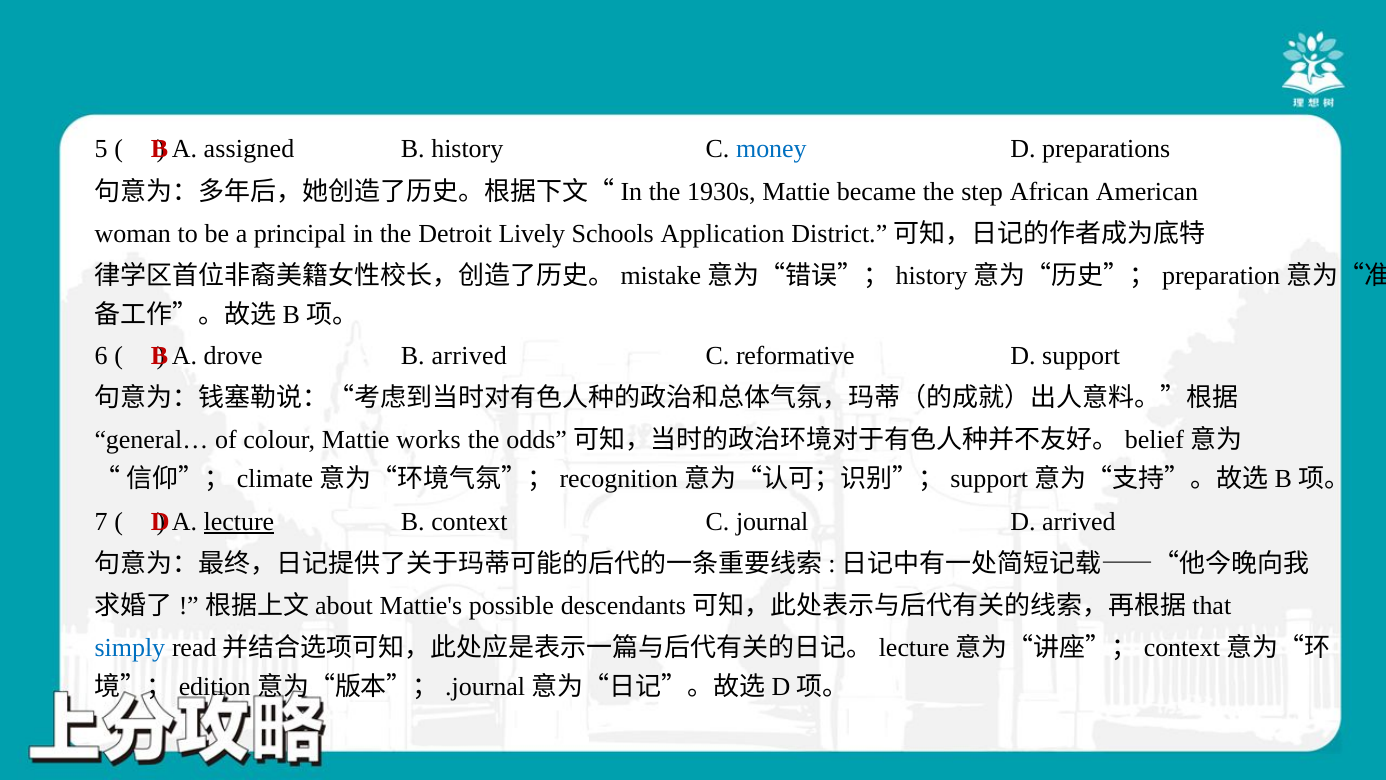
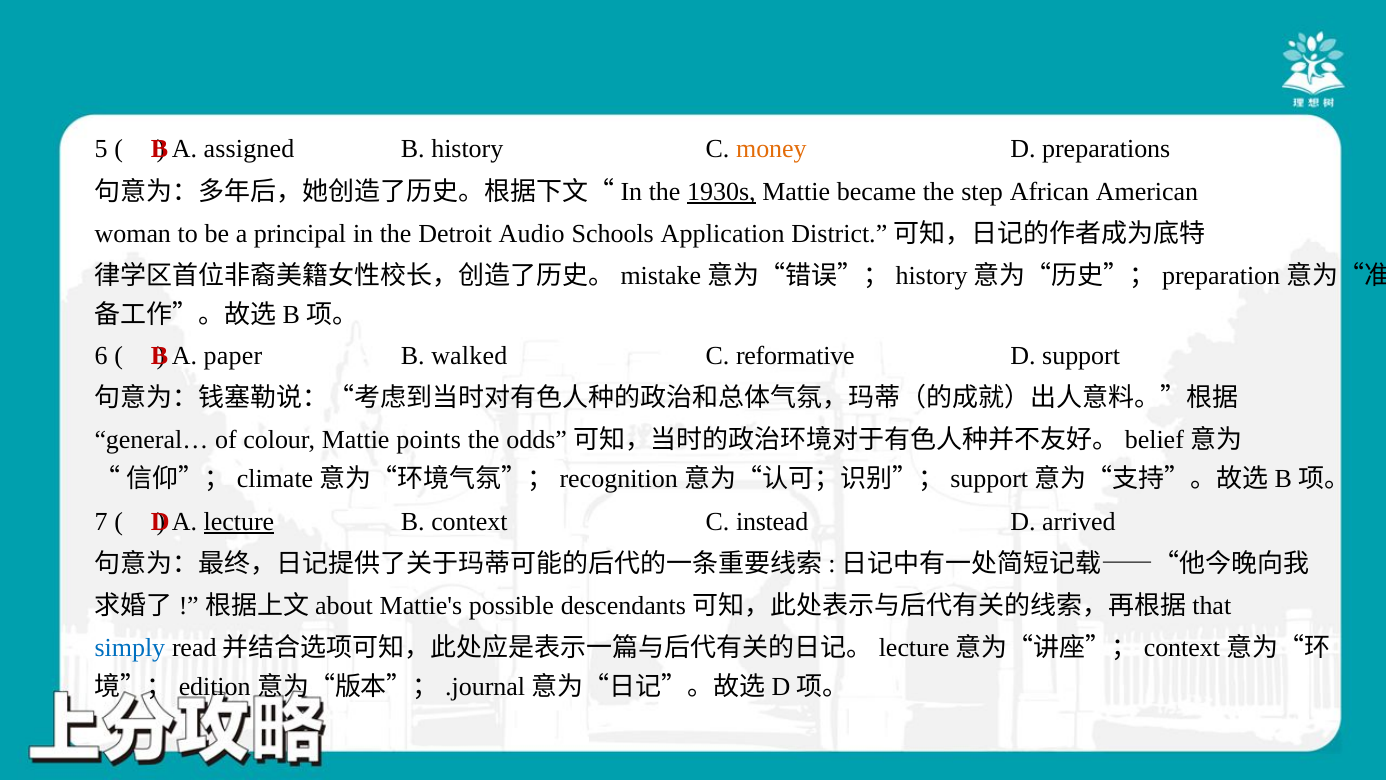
money colour: blue -> orange
1930s underline: none -> present
Lively: Lively -> Audio
drove: drove -> paper
B arrived: arrived -> walked
works: works -> points
journal: journal -> instead
